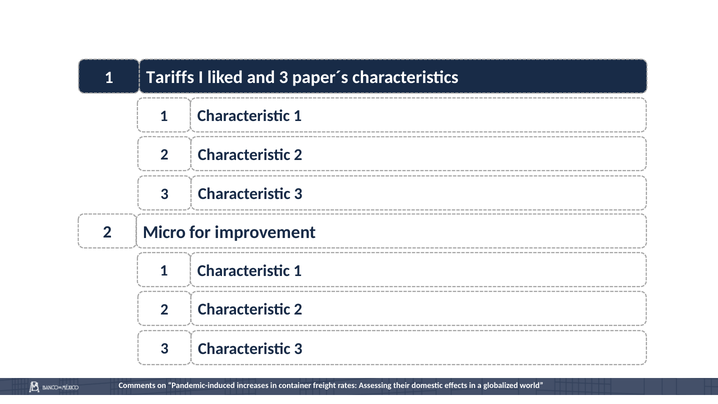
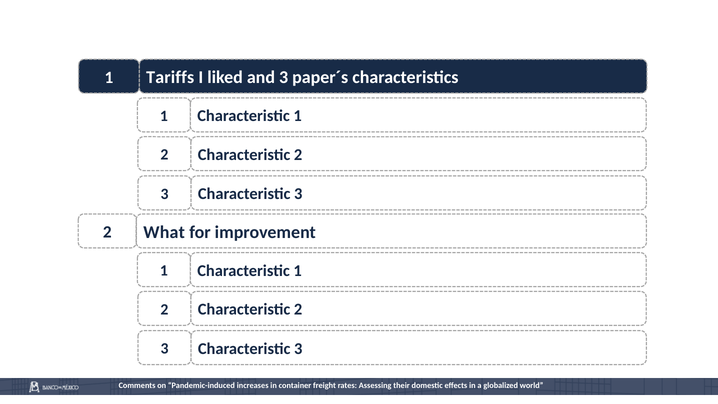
Micro: Micro -> What
